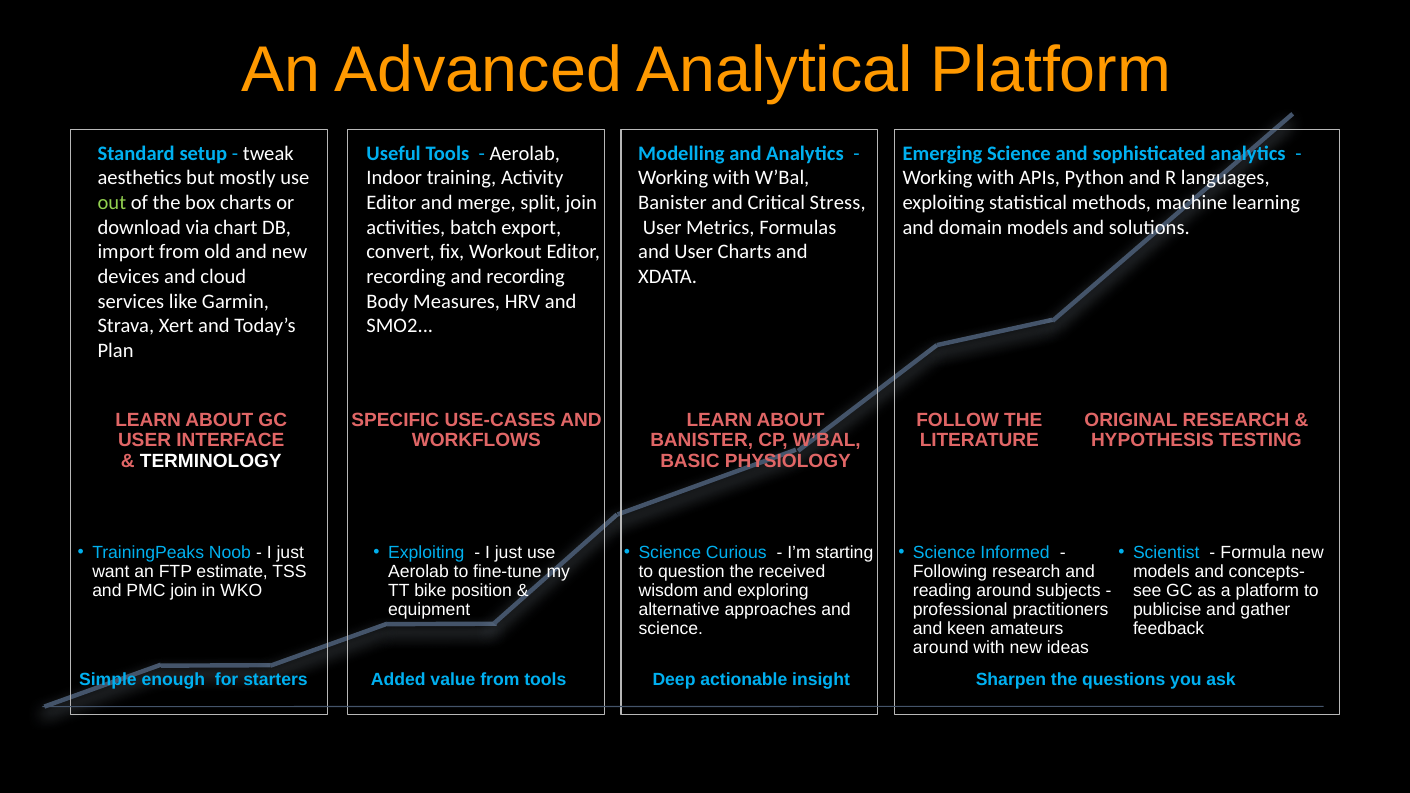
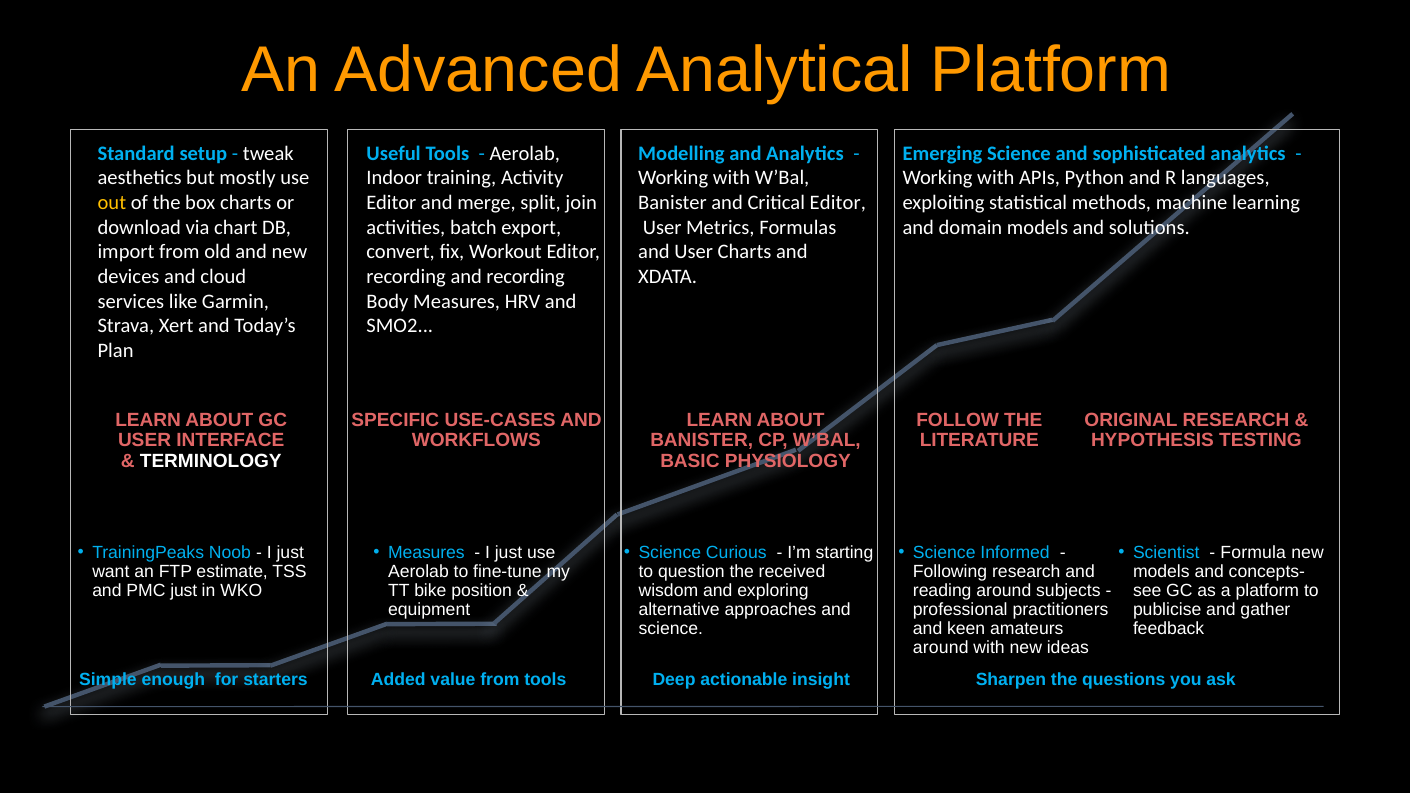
out colour: light green -> yellow
Critical Stress: Stress -> Editor
Exploiting at (426, 552): Exploiting -> Measures
PMC join: join -> just
